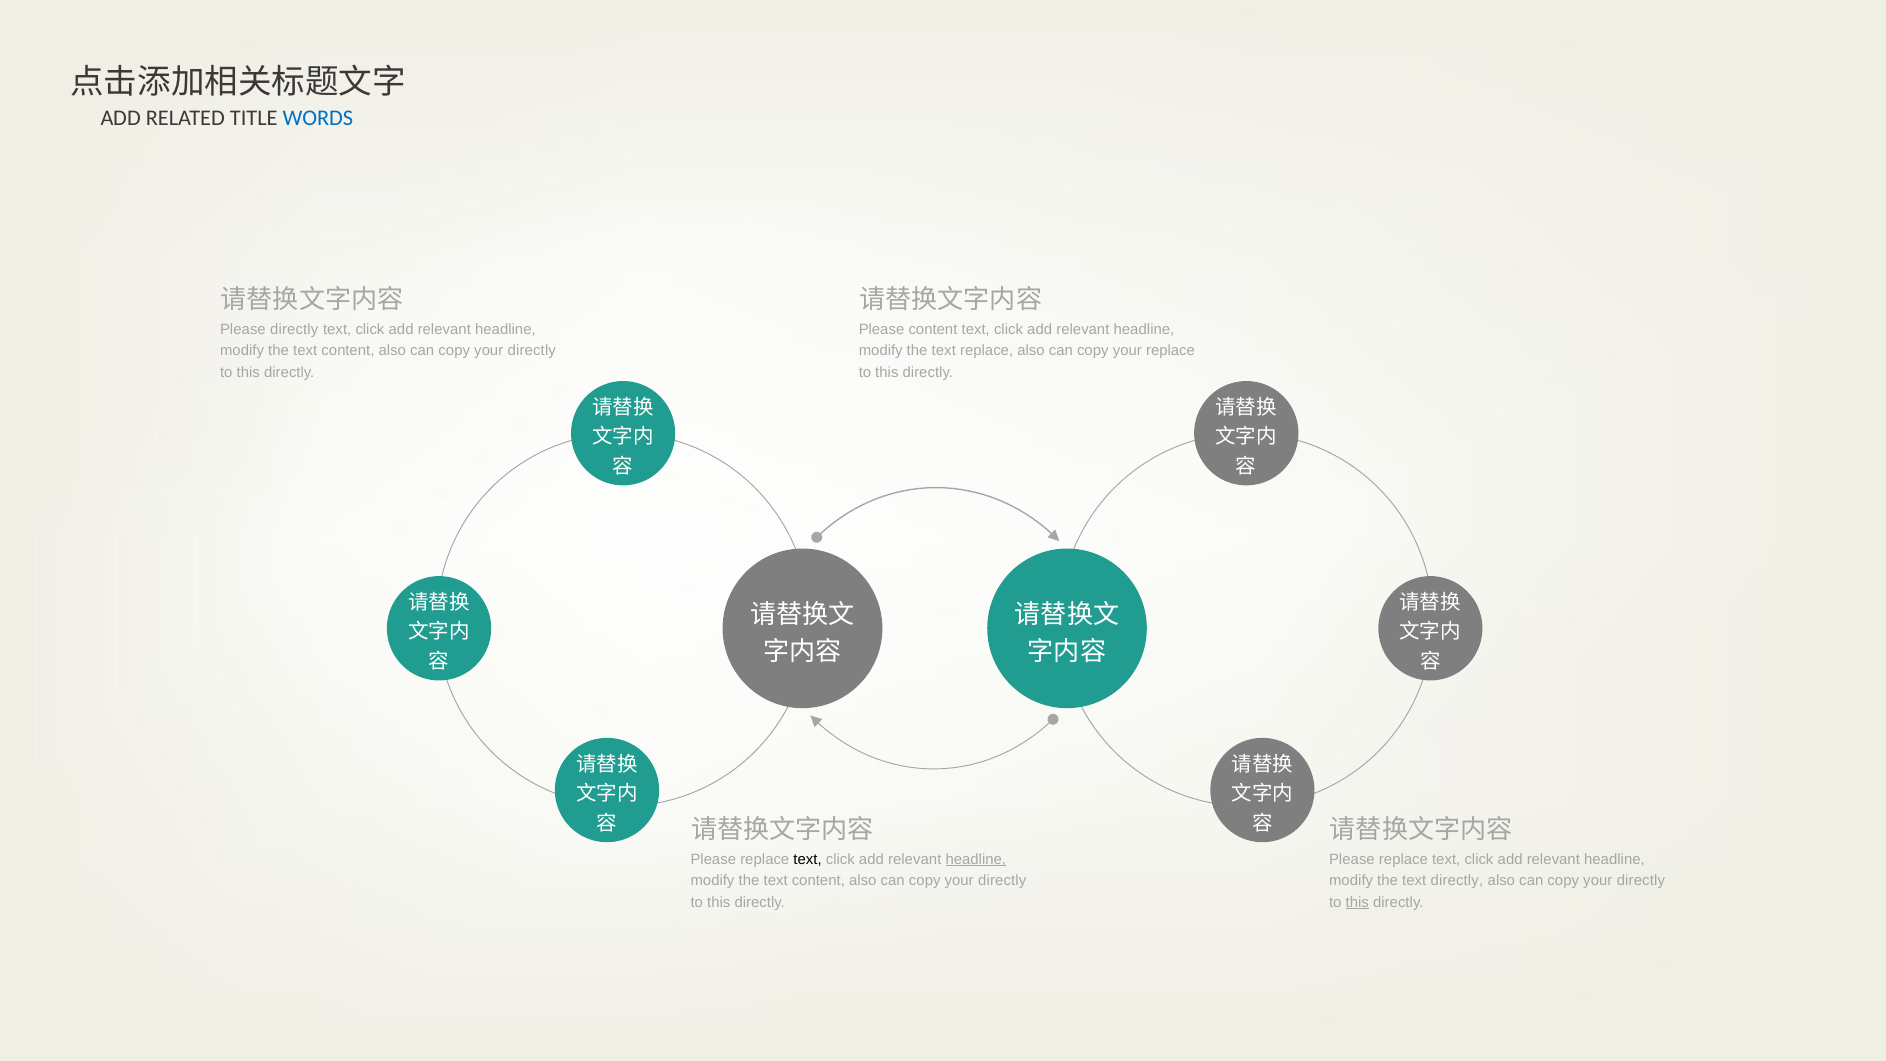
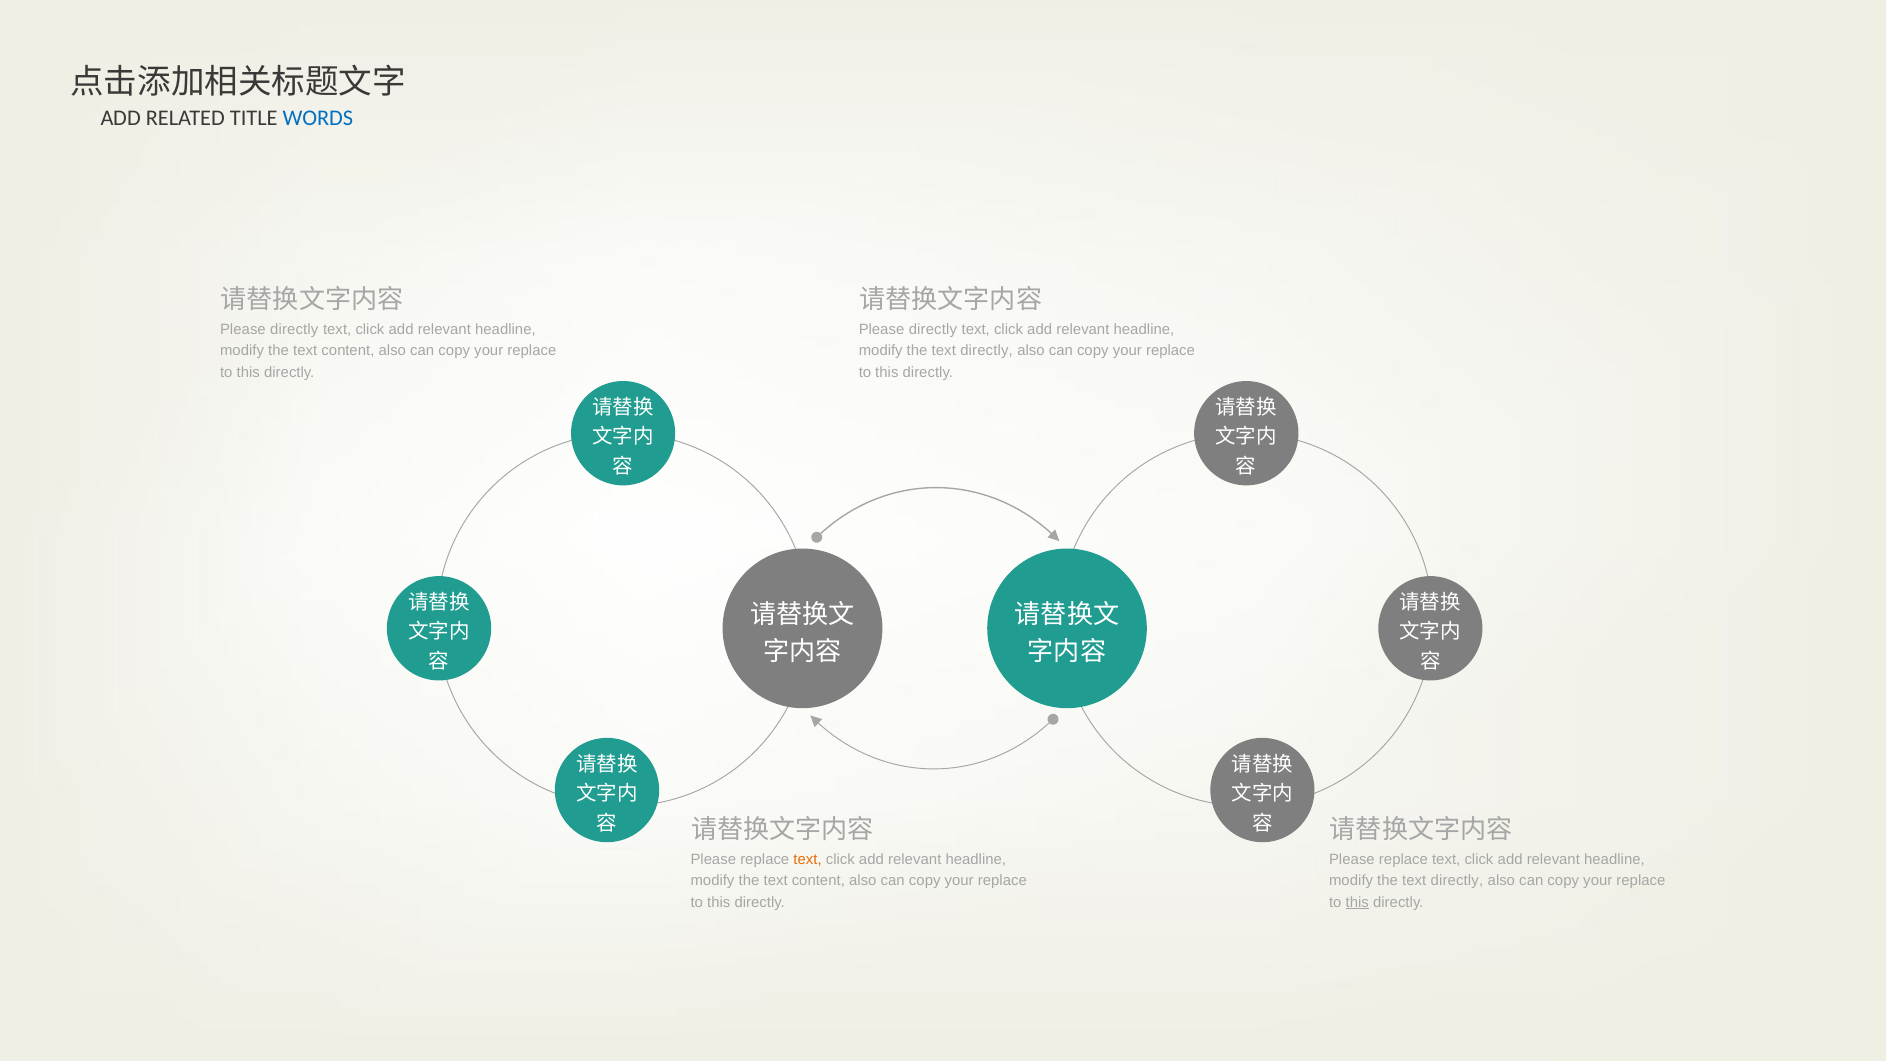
content at (933, 329): content -> directly
directly at (532, 351): directly -> replace
replace at (987, 351): replace -> directly
text at (808, 859) colour: black -> orange
headline at (976, 859) underline: present -> none
directly at (1002, 881): directly -> replace
directly at (1641, 881): directly -> replace
